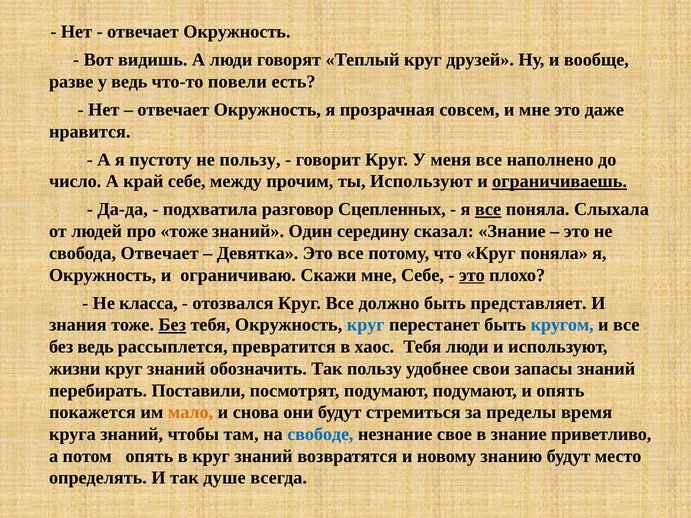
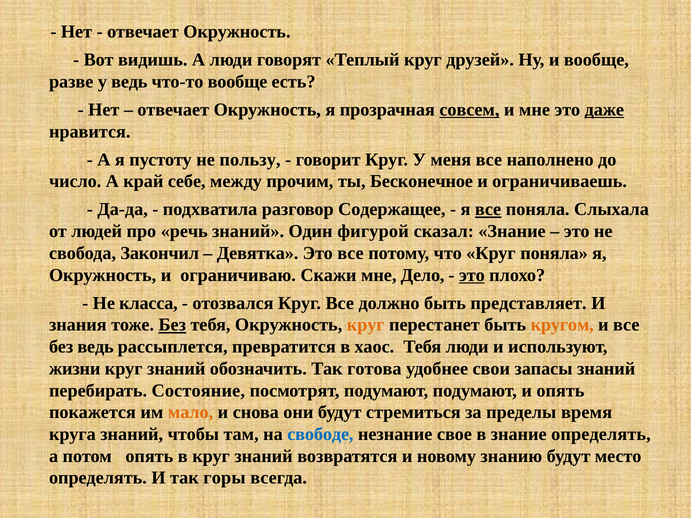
что-то повели: повели -> вообще
совсем underline: none -> present
даже underline: none -> present
ты Используют: Используют -> Бесконечное
ограничиваешь underline: present -> none
Сцепленных: Сцепленных -> Содержащее
про тоже: тоже -> речь
середину: середину -> фигурой
свобода Отвечает: Отвечает -> Закончил
мне Себе: Себе -> Дело
круг at (366, 325) colour: blue -> orange
кругом colour: blue -> orange
Так пользу: пользу -> готова
Поставили: Поставили -> Состояние
знание приветливо: приветливо -> определять
душе: душе -> горы
